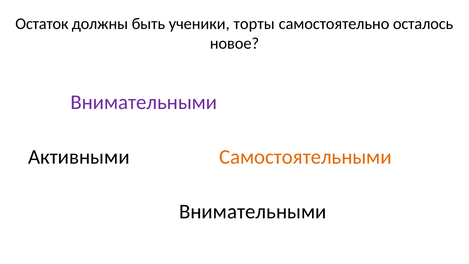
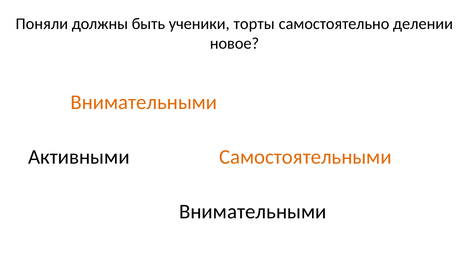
Остаток: Остаток -> Поняли
осталось: осталось -> делении
Внимательными at (144, 102) colour: purple -> orange
